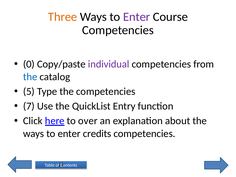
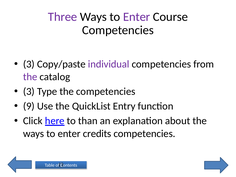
Three colour: orange -> purple
0 at (29, 64): 0 -> 3
the at (30, 77) colour: blue -> purple
5 at (29, 91): 5 -> 3
7: 7 -> 9
over: over -> than
